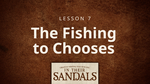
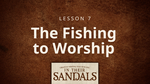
Chooses: Chooses -> Worship
